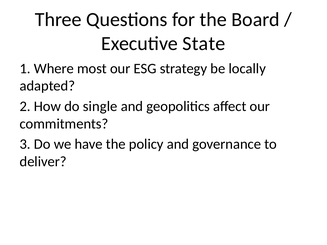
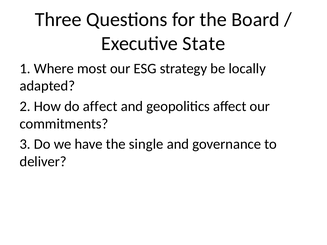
do single: single -> affect
policy: policy -> single
